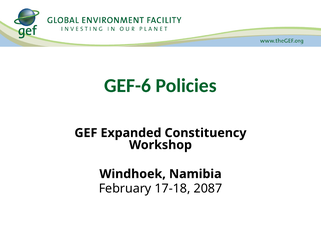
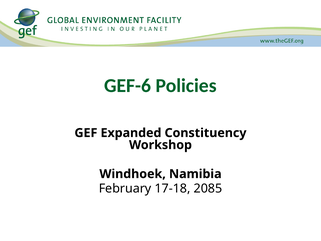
2087: 2087 -> 2085
